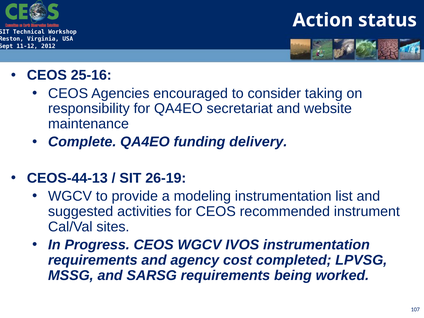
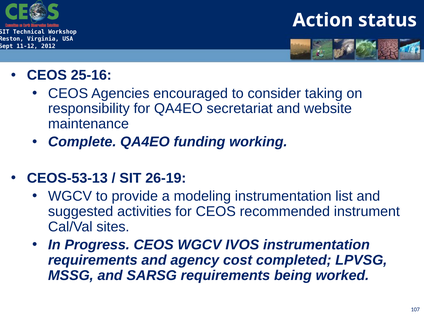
delivery: delivery -> working
CEOS-44-13: CEOS-44-13 -> CEOS-53-13
